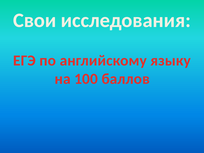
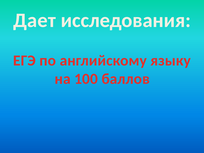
Свои: Свои -> Дает
